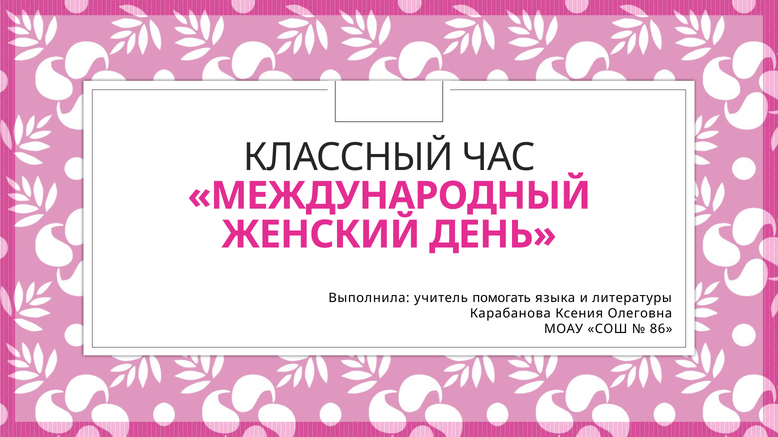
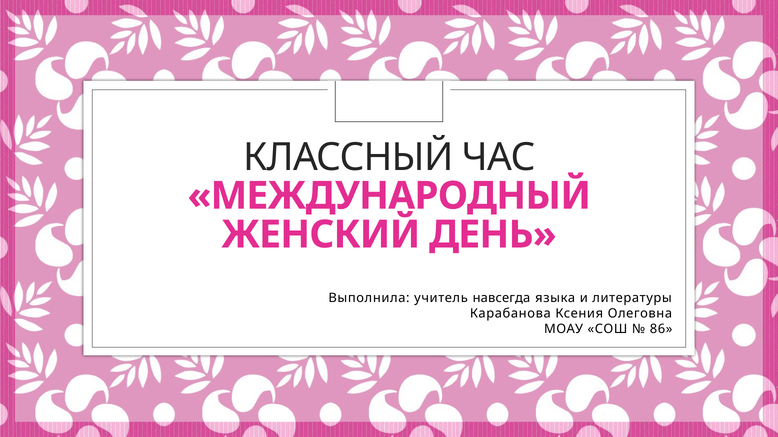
помогать: помогать -> навсегда
